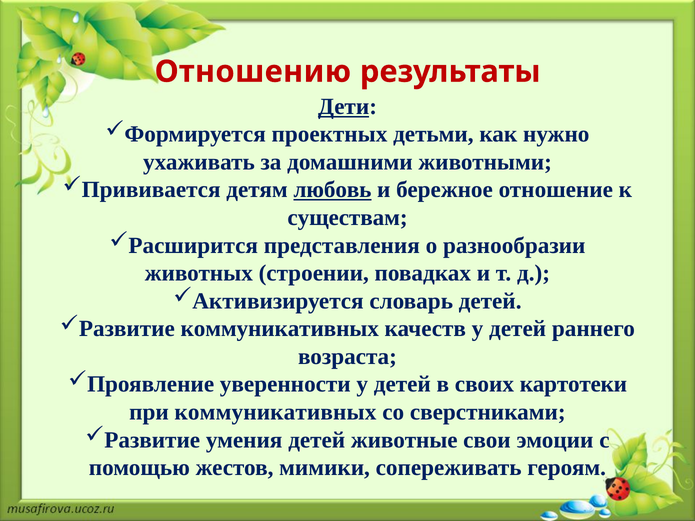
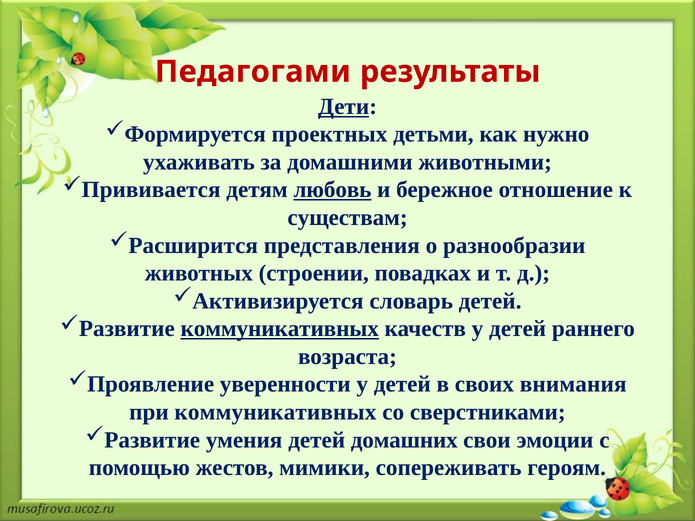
Отношению: Отношению -> Педагогами
коммуникативных at (280, 329) underline: none -> present
картотеки: картотеки -> внимания
животные: животные -> домашних
